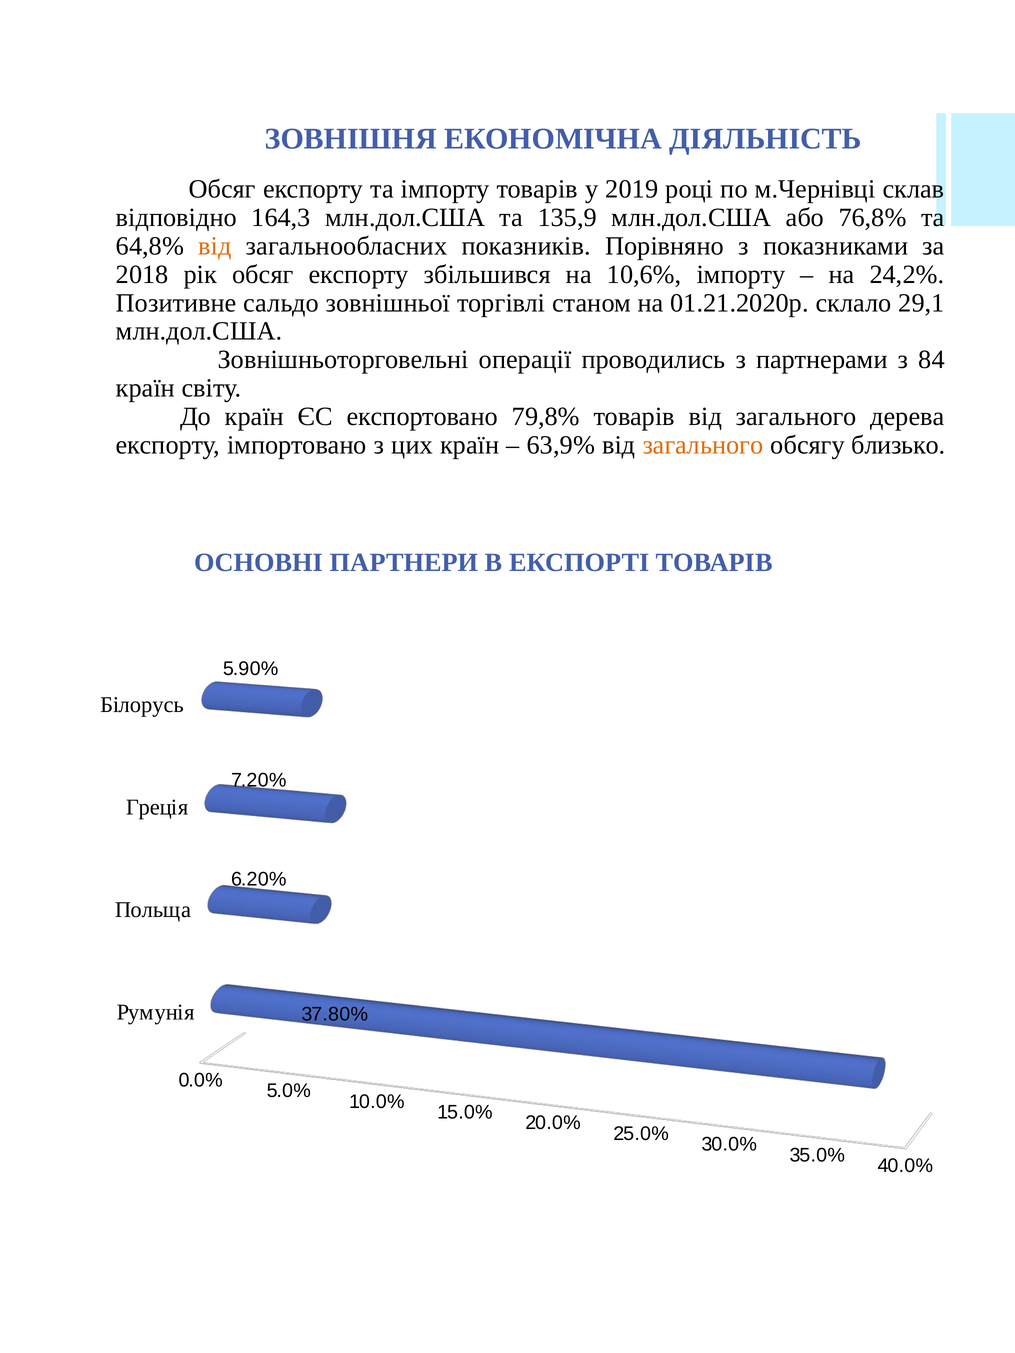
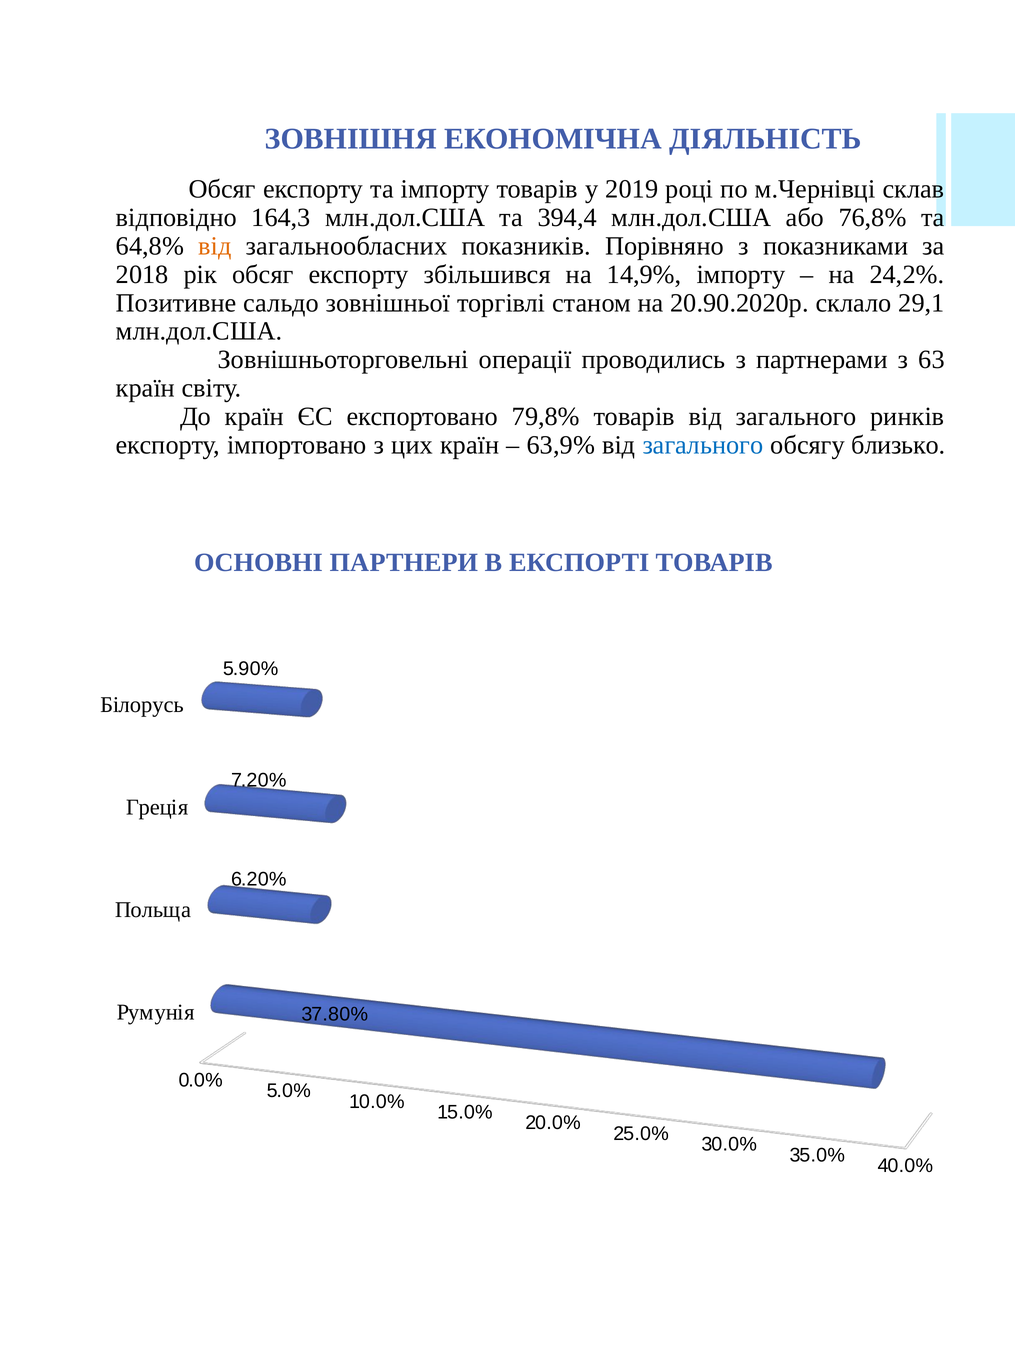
135,9: 135,9 -> 394,4
10,6%: 10,6% -> 14,9%
01.21.2020р: 01.21.2020р -> 20.90.2020р
84: 84 -> 63
дерева: дерева -> ринків
загального at (703, 445) colour: orange -> blue
